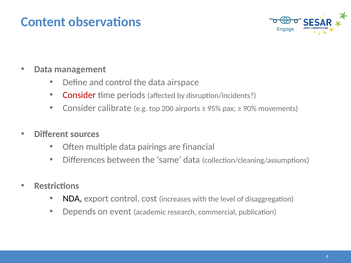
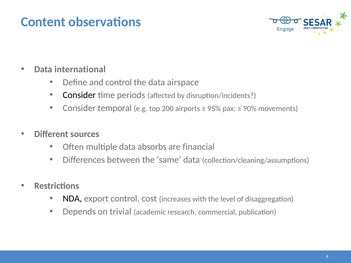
management: management -> international
Consider at (79, 95) colour: red -> black
calibrate: calibrate -> temporal
pairings: pairings -> absorbs
event: event -> trivial
